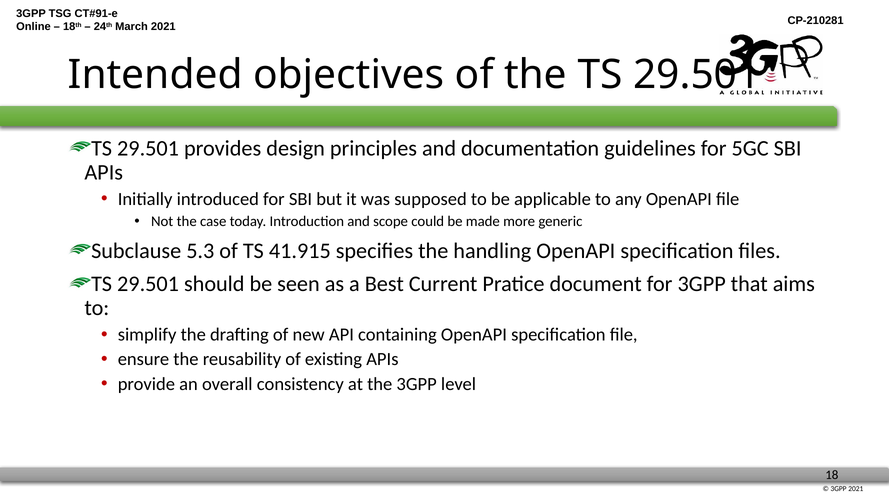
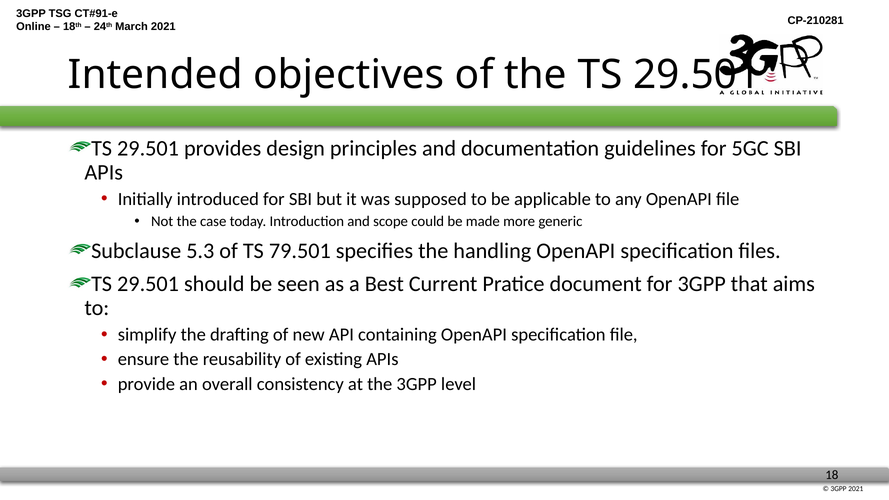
41.915: 41.915 -> 79.501
